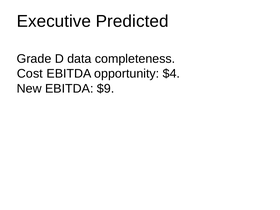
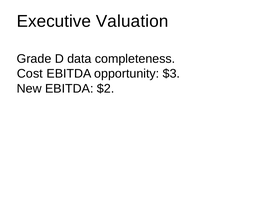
Predicted: Predicted -> Valuation
$4: $4 -> $3
$9: $9 -> $2
